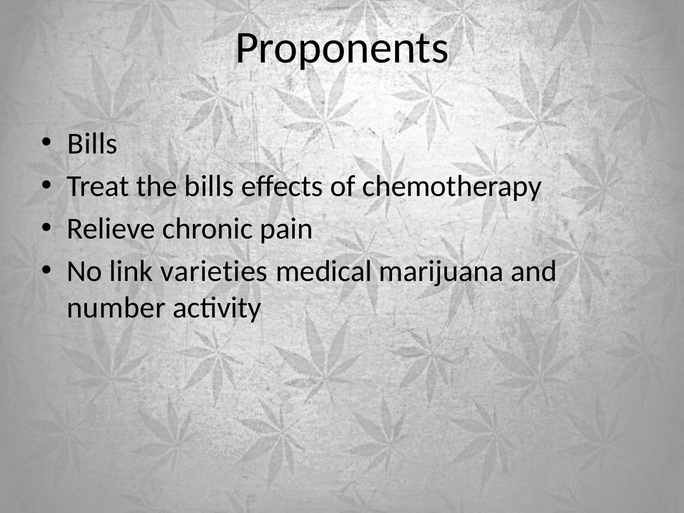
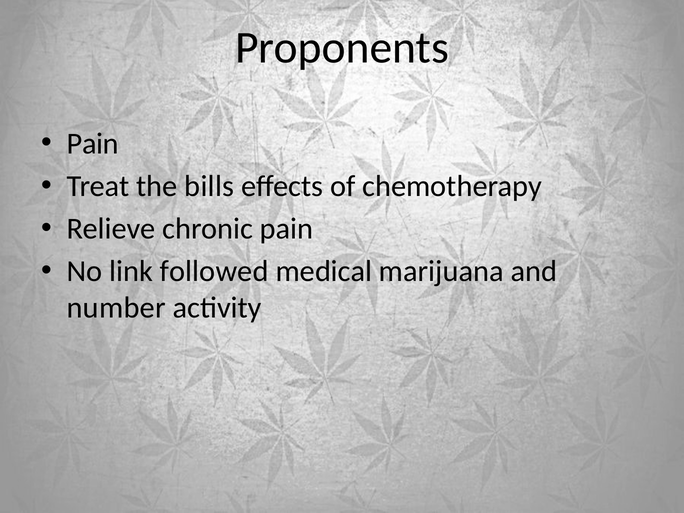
Bills at (93, 144): Bills -> Pain
varieties: varieties -> followed
